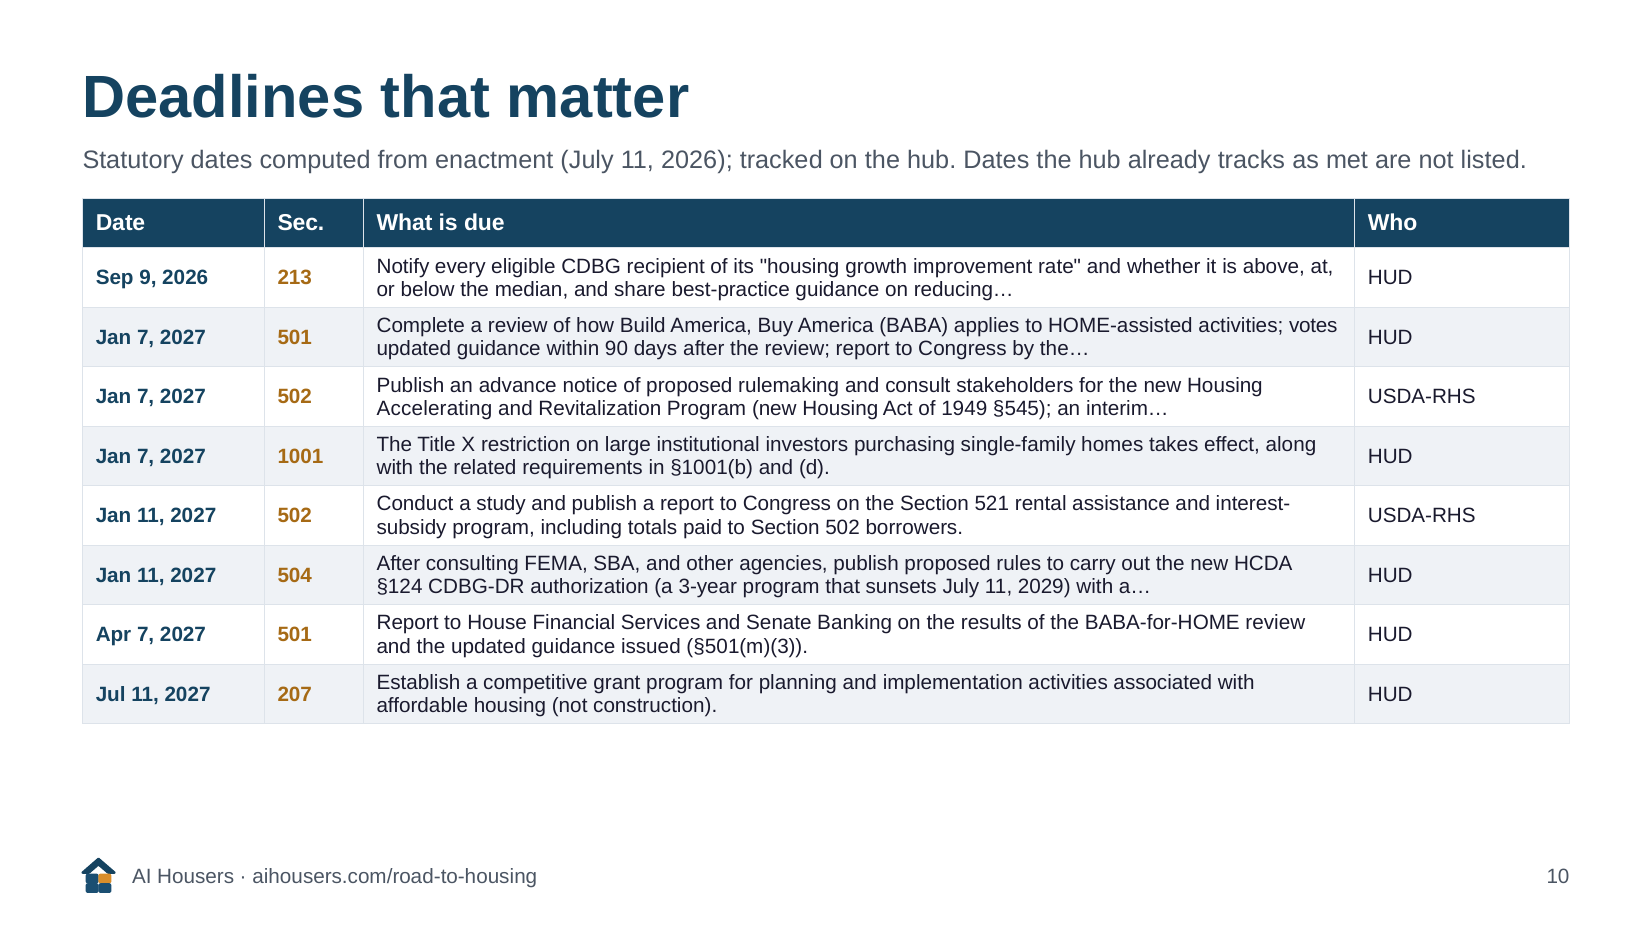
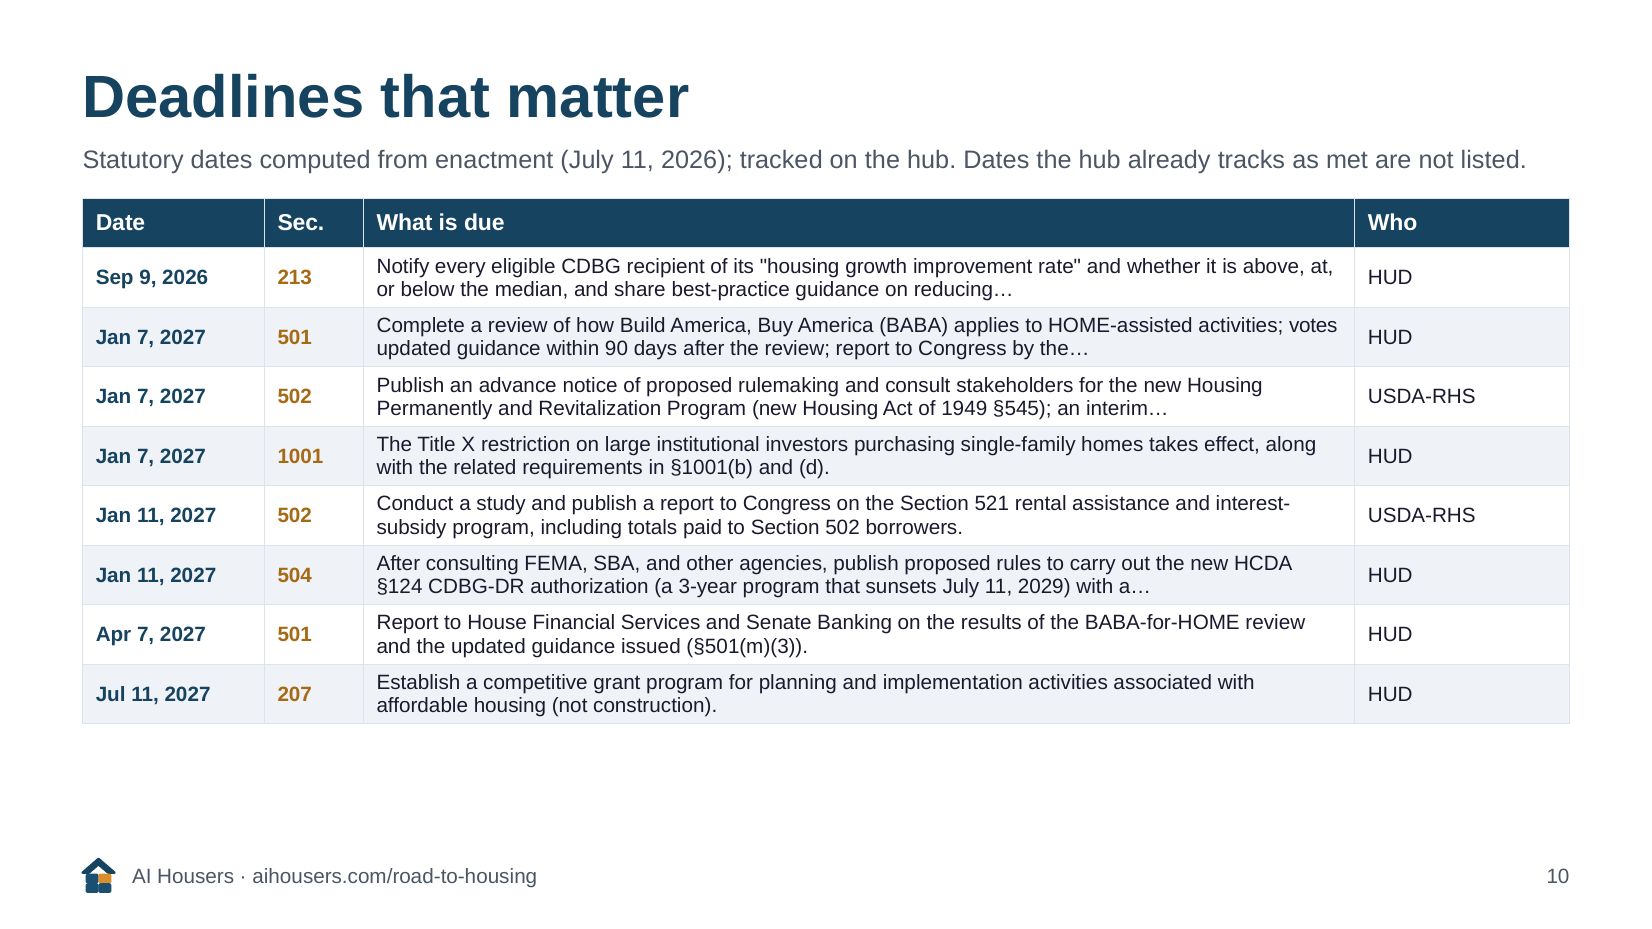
Accelerating: Accelerating -> Permanently
